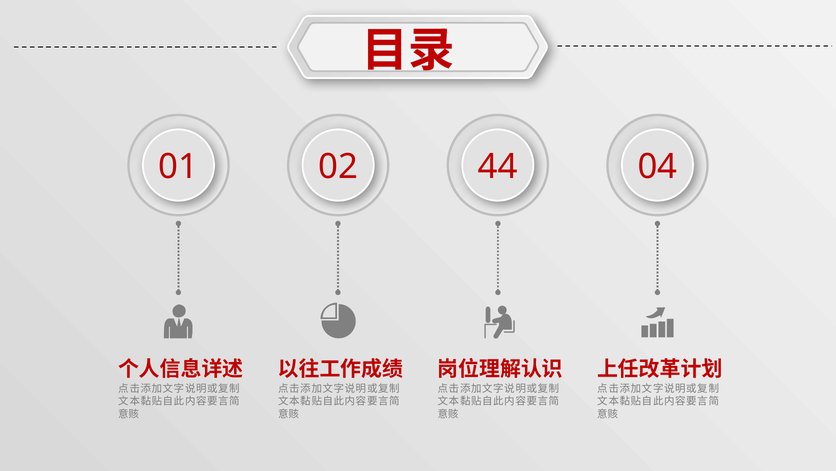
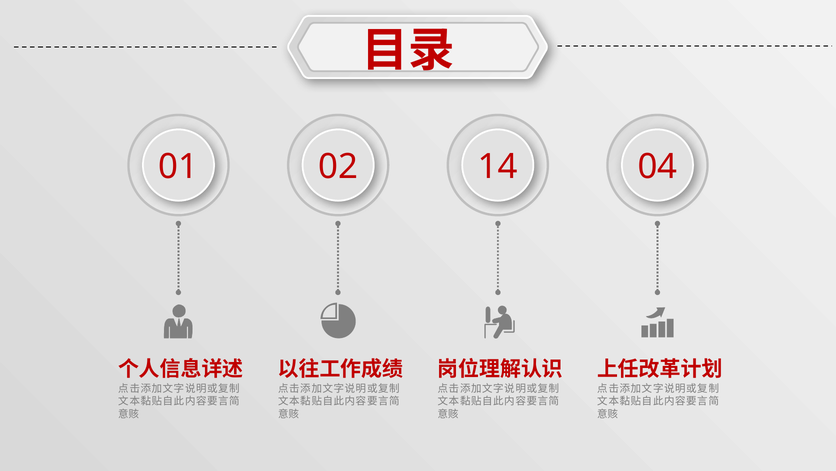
44: 44 -> 14
